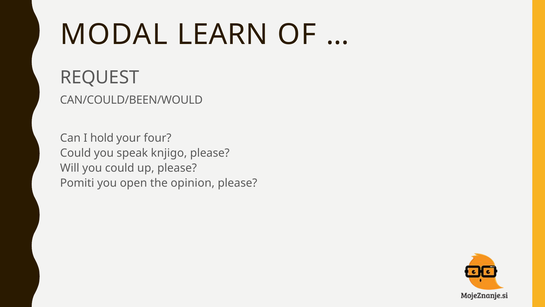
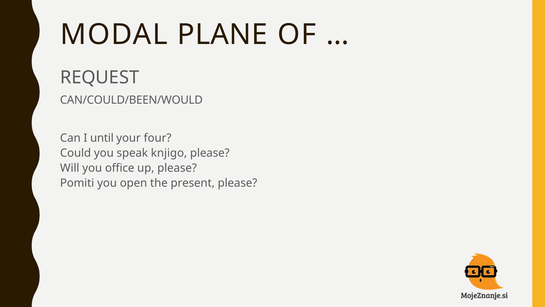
LEARN: LEARN -> PLANE
hold: hold -> until
you could: could -> office
opinion: opinion -> present
